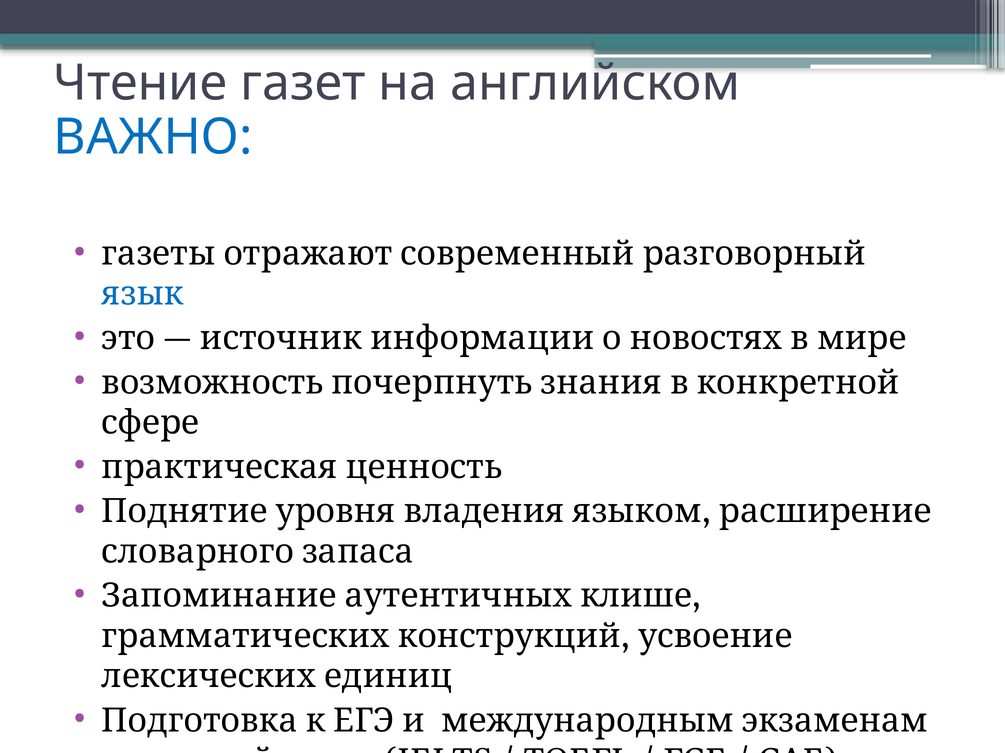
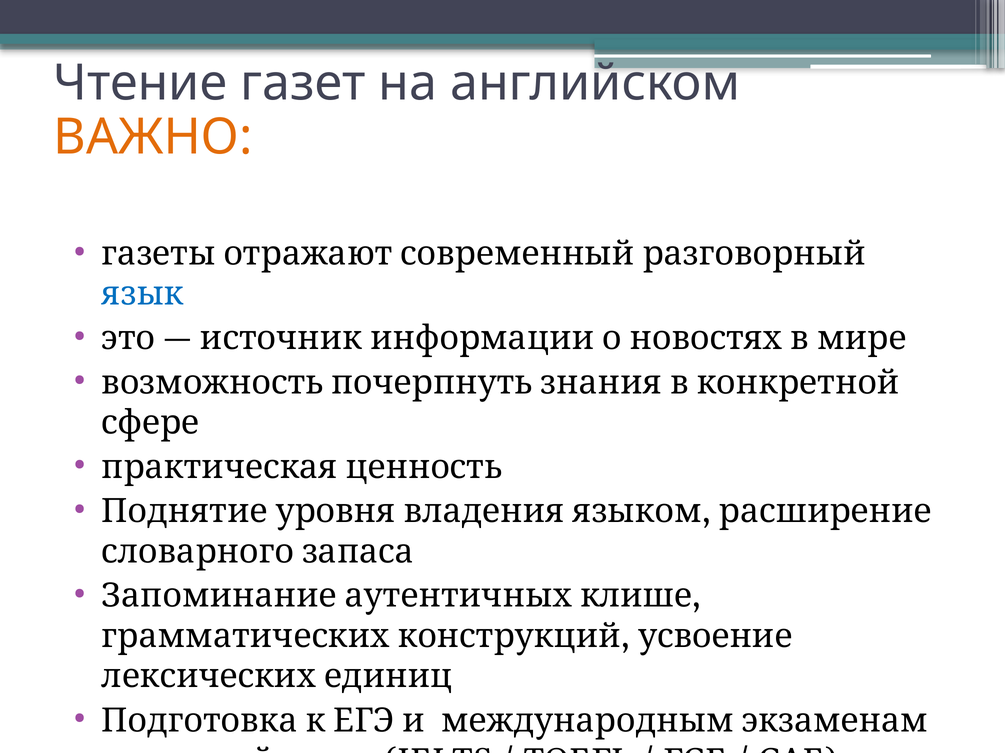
ВАЖНО colour: blue -> orange
